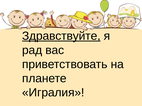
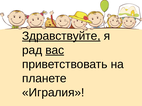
вас underline: none -> present
